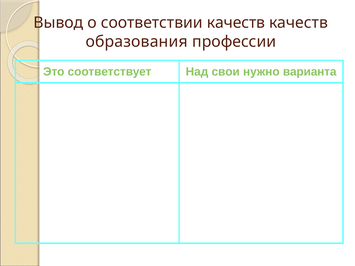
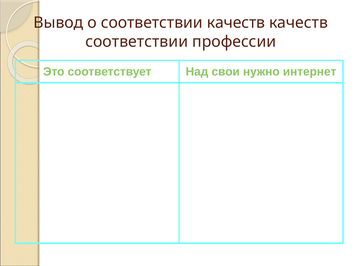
образования at (137, 42): образования -> соответствии
варианта: варианта -> интернет
